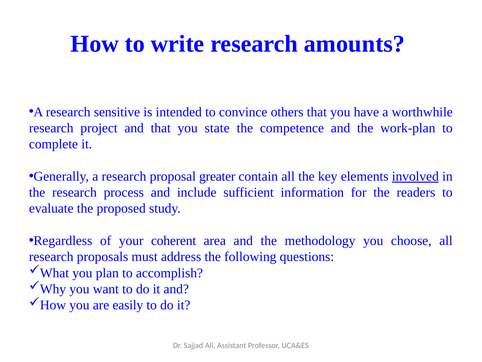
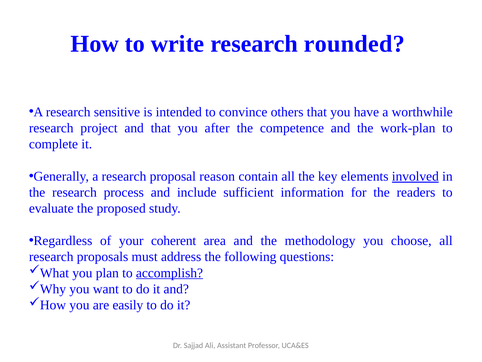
amounts: amounts -> rounded
state: state -> after
greater: greater -> reason
accomplish underline: none -> present
